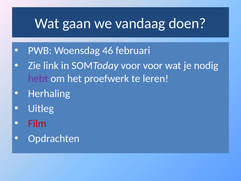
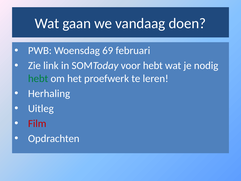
46: 46 -> 69
voor voor: voor -> hebt
hebt at (38, 78) colour: purple -> green
